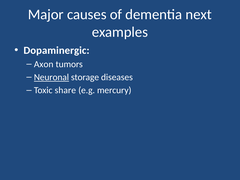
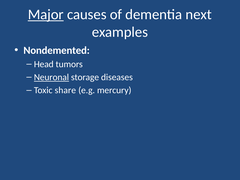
Major underline: none -> present
Dopaminergic: Dopaminergic -> Nondemented
Axon: Axon -> Head
